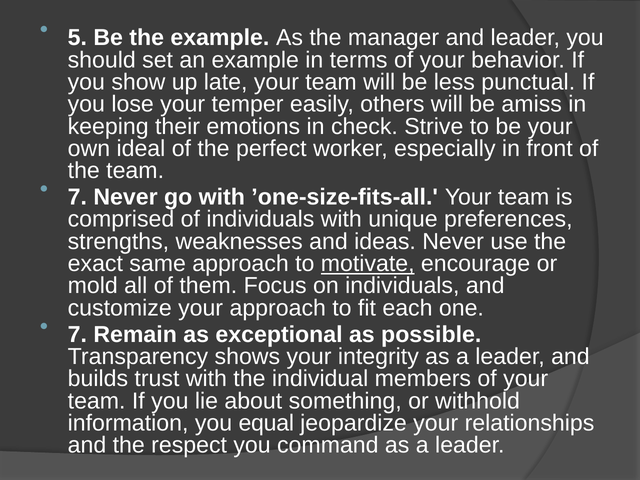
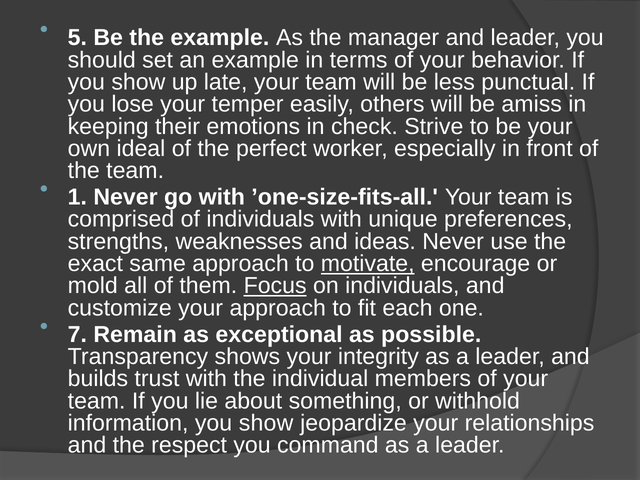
7 at (77, 197): 7 -> 1
Focus underline: none -> present
information you equal: equal -> show
